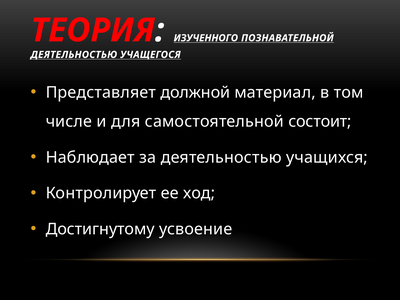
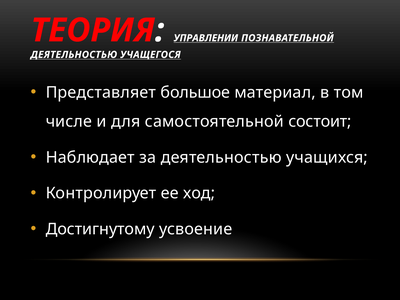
ИЗУЧЕННОГО: ИЗУЧЕННОГО -> УПРАВЛЕНИИ
должной: должной -> большое
